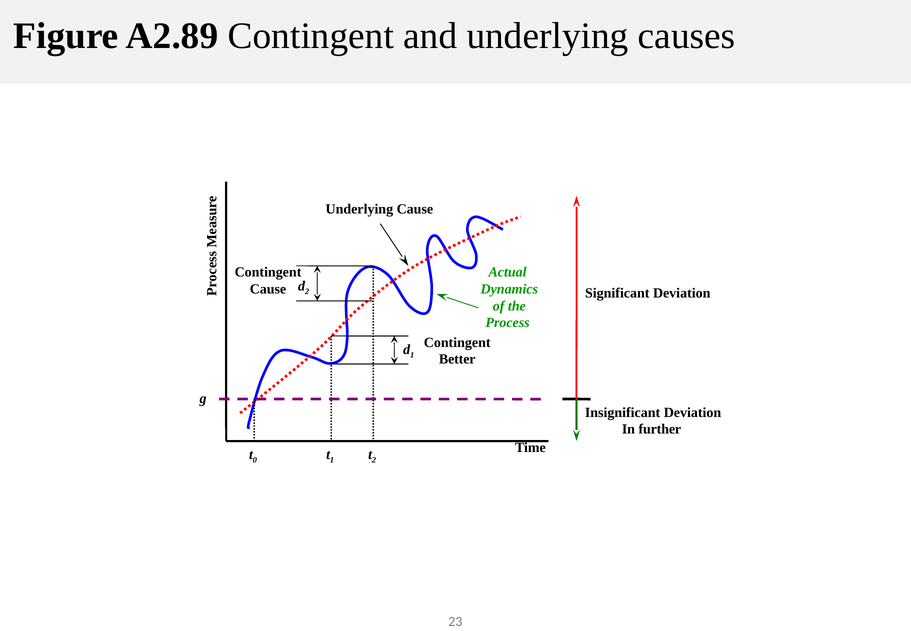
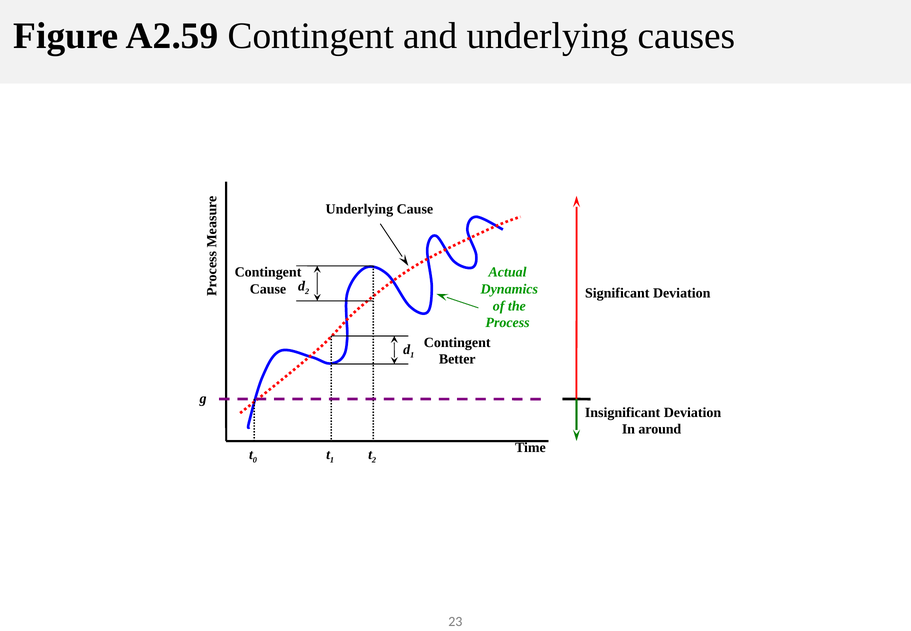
A2.89: A2.89 -> A2.59
further: further -> around
